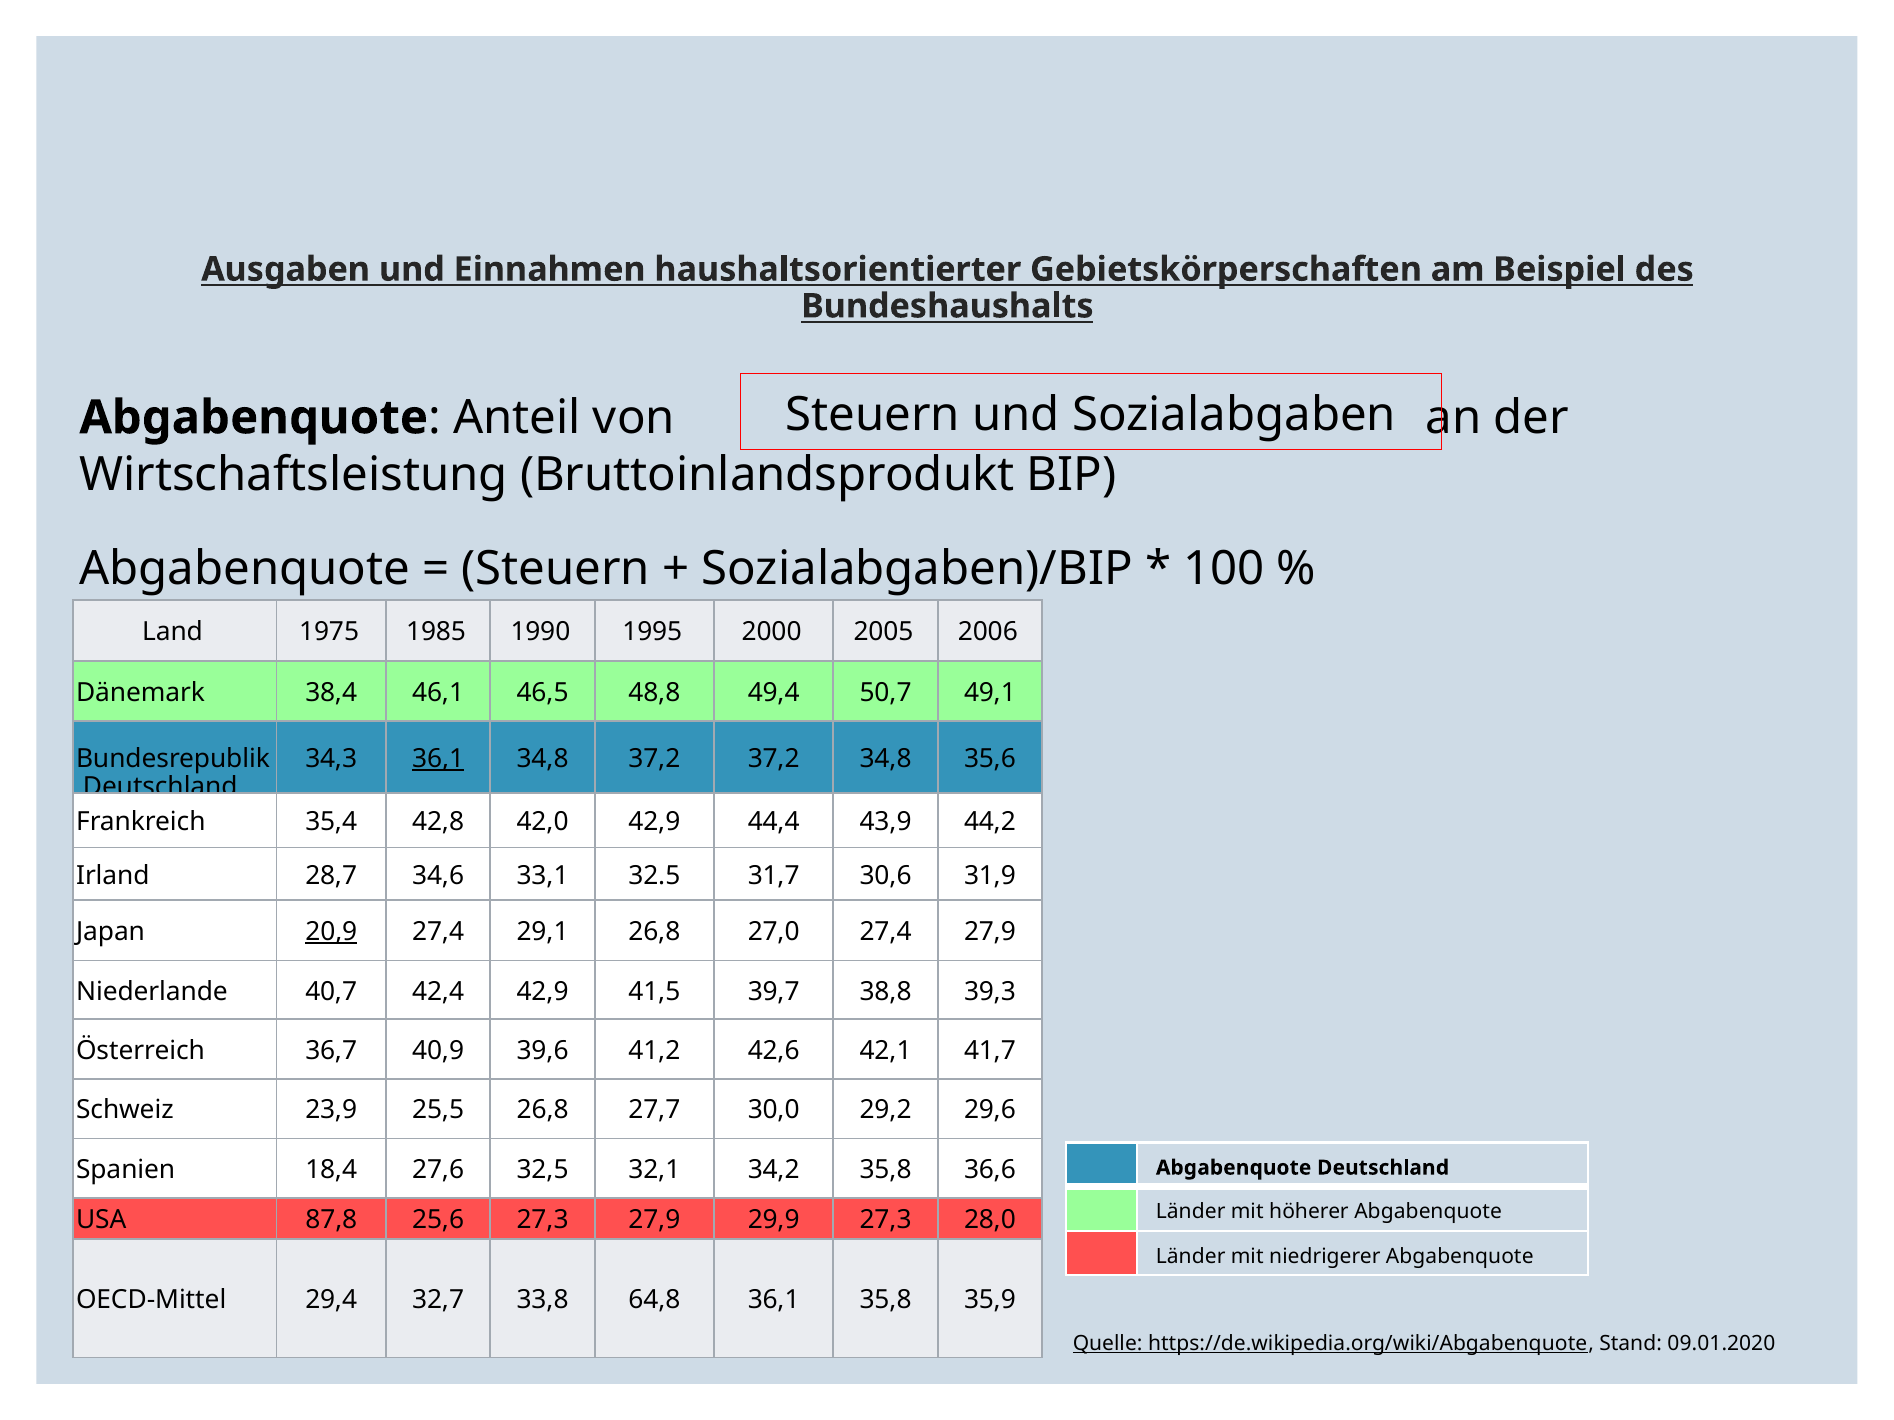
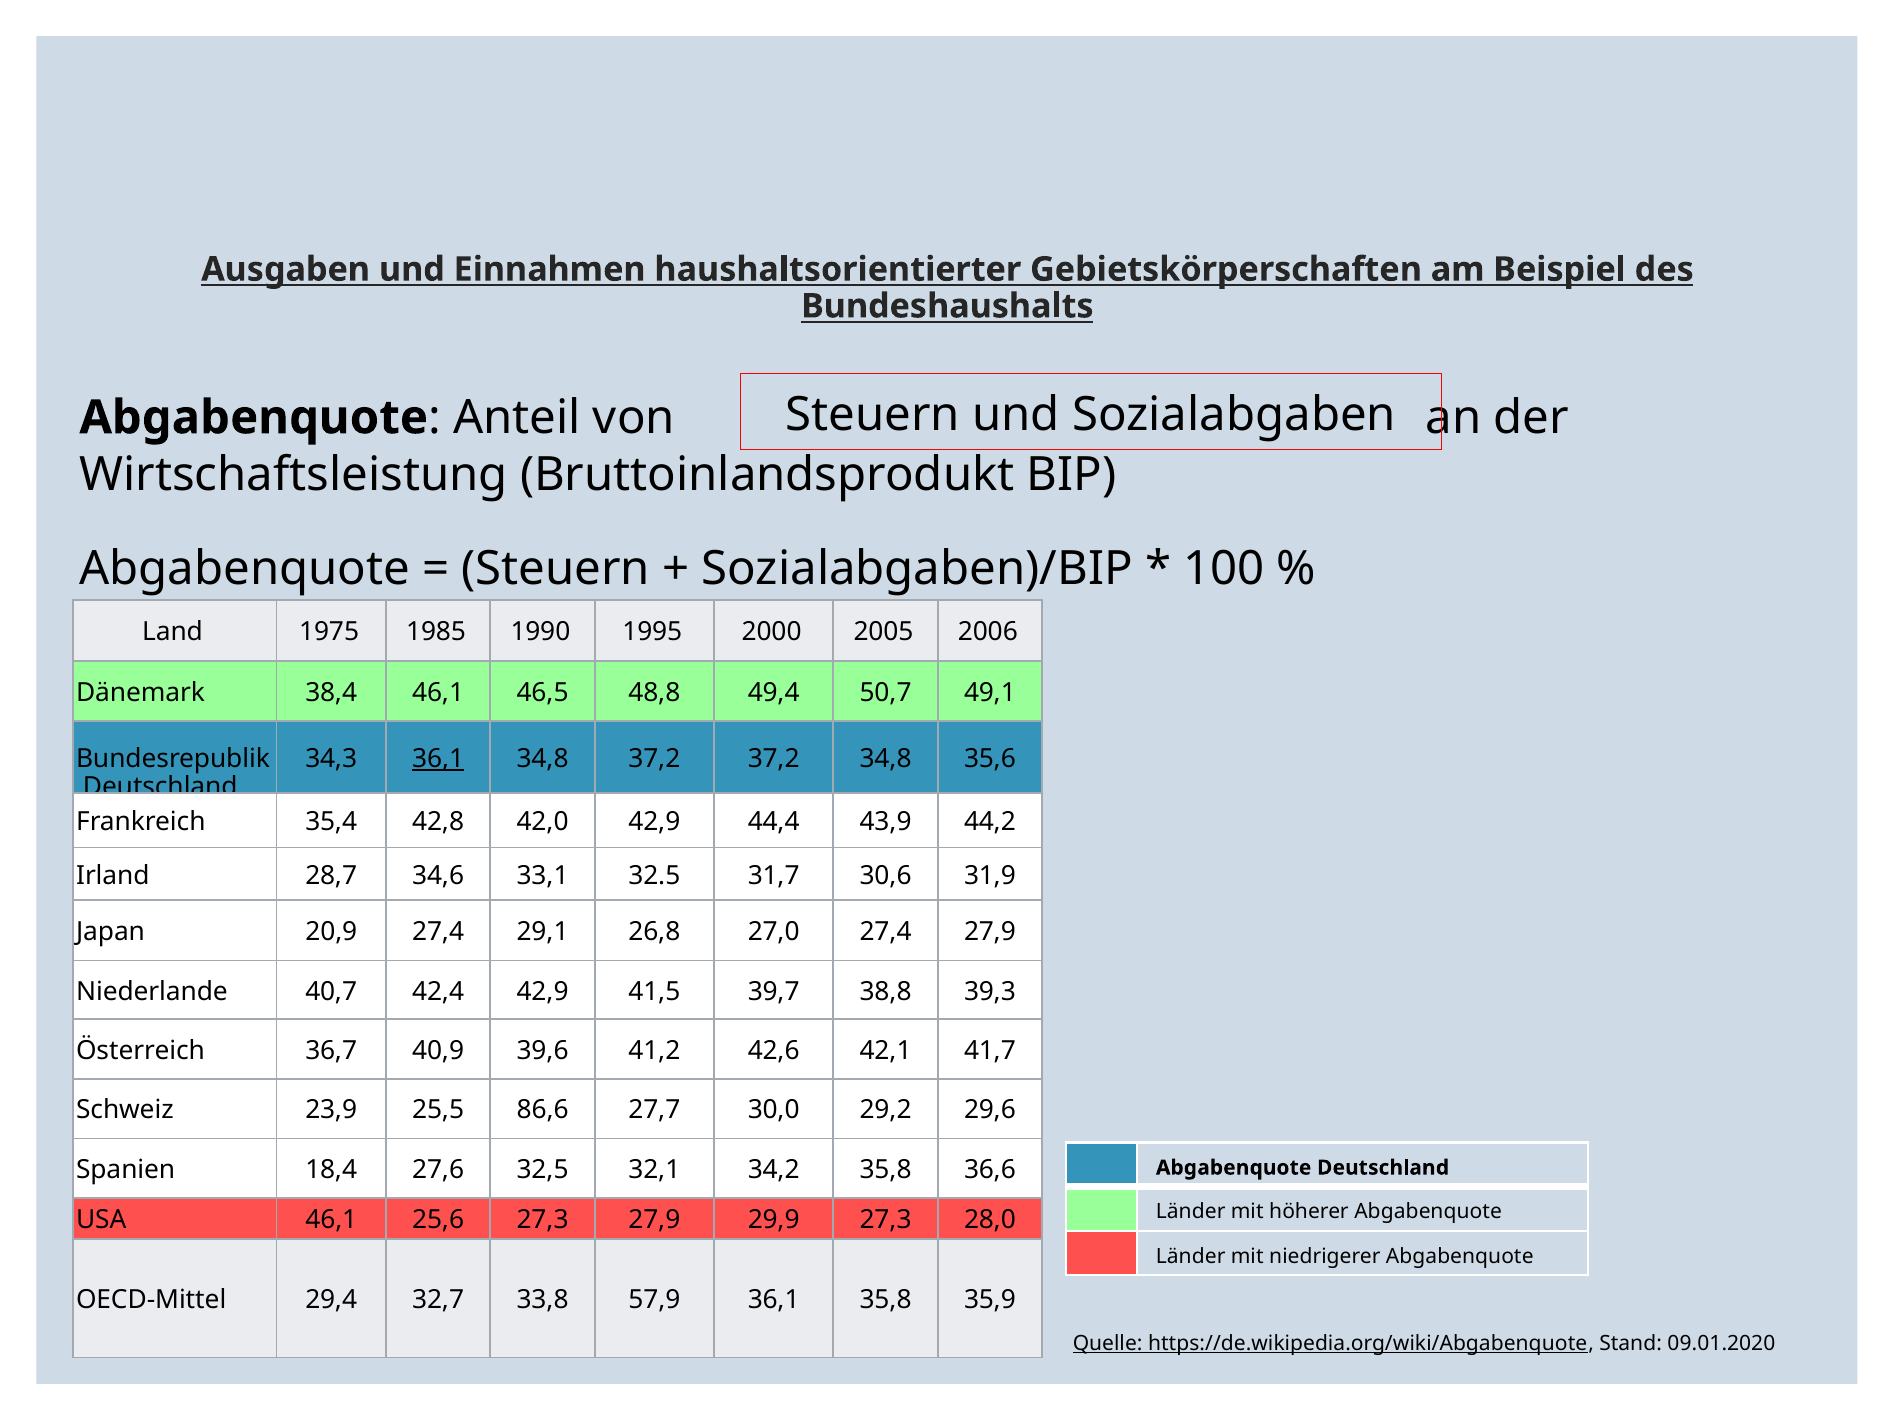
20,9 underline: present -> none
25,5 26,8: 26,8 -> 86,6
USA 87,8: 87,8 -> 46,1
64,8: 64,8 -> 57,9
